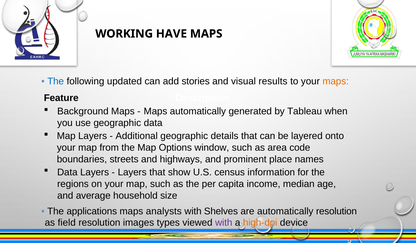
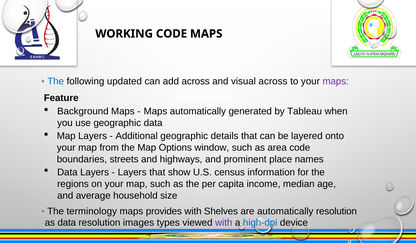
WORKING HAVE: HAVE -> CODE
add stories: stories -> across
visual results: results -> across
maps at (336, 81) colour: orange -> purple
applications: applications -> terminology
analysts: analysts -> provides
as field: field -> data
high-dpi colour: orange -> blue
